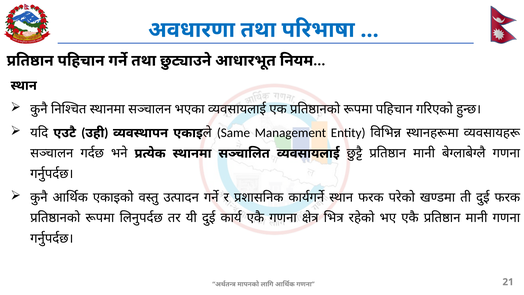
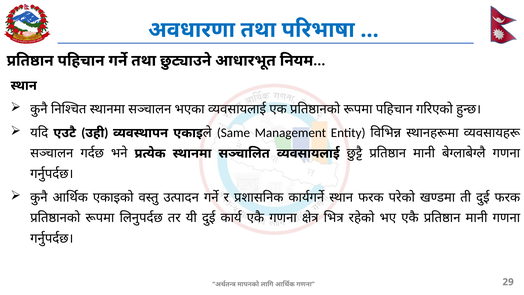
21: 21 -> 29
